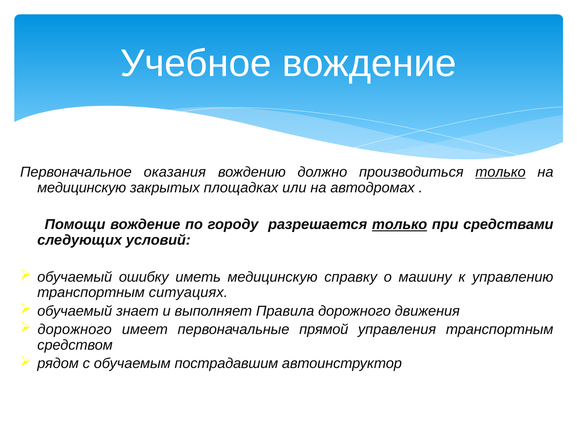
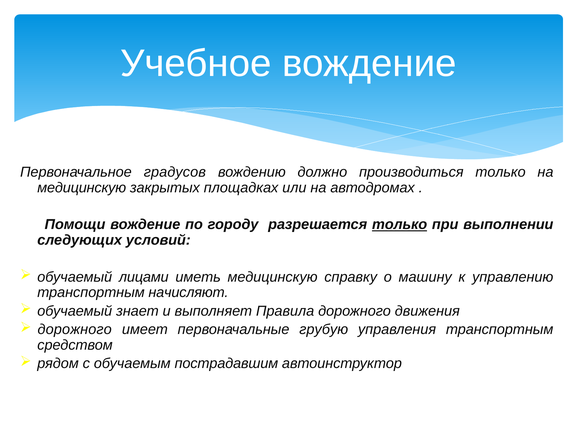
оказания: оказания -> градусов
только at (501, 172) underline: present -> none
средствами: средствами -> выполнении
ошибку: ошибку -> лицами
ситуациях: ситуациях -> начисляют
прямой: прямой -> грубую
